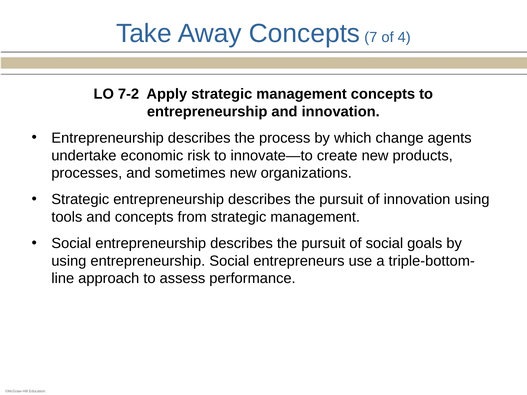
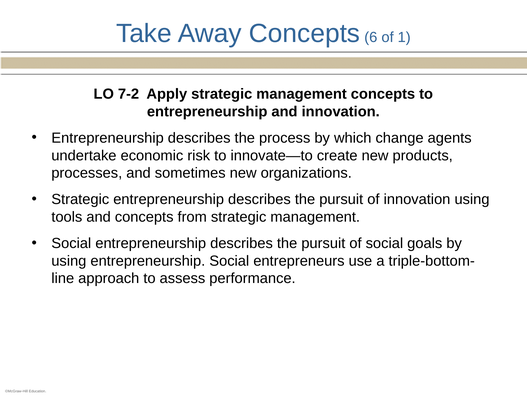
7: 7 -> 6
4: 4 -> 1
